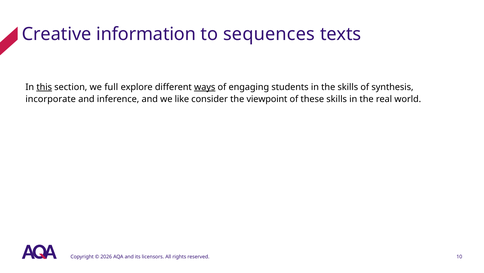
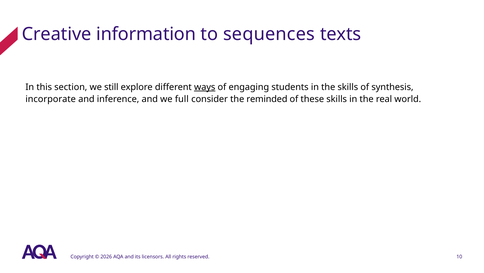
this underline: present -> none
full: full -> still
like: like -> full
viewpoint: viewpoint -> reminded
